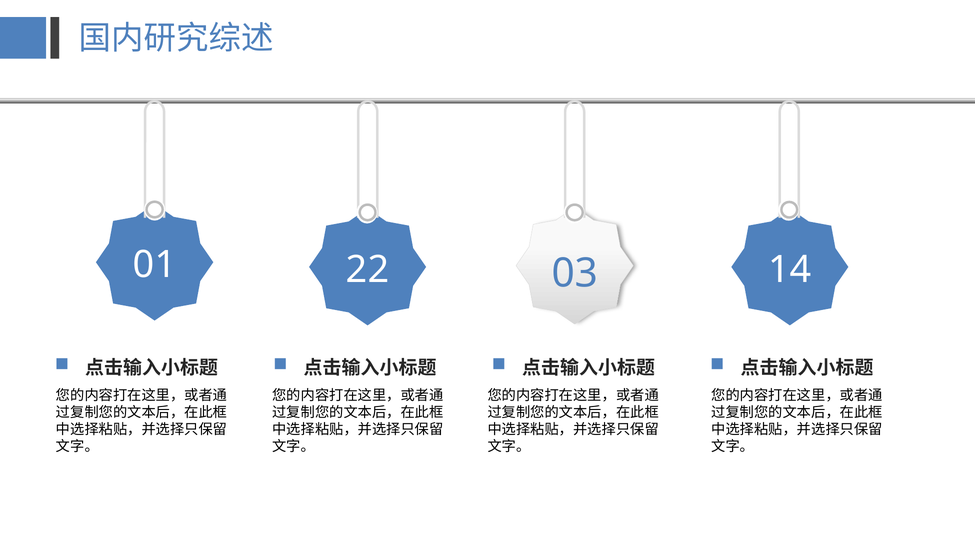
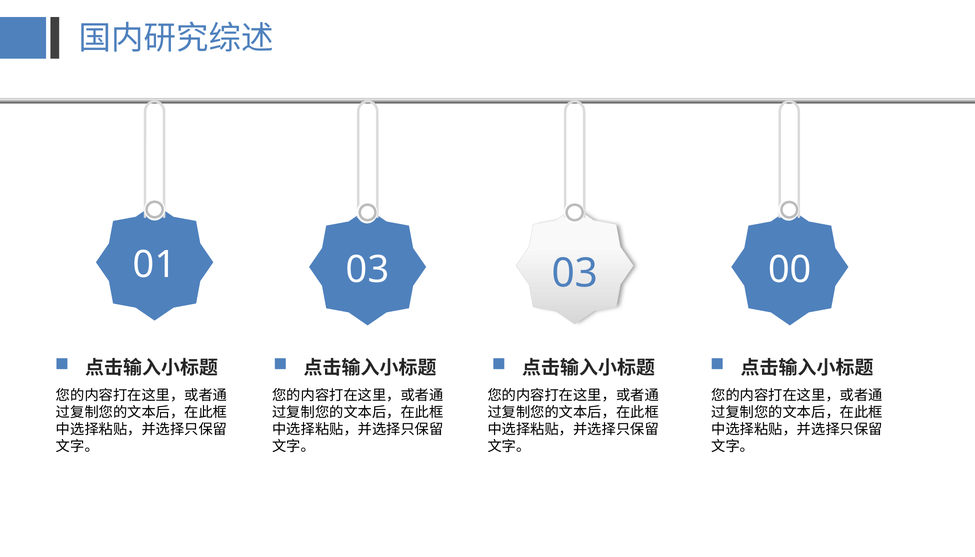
01 22: 22 -> 03
14: 14 -> 00
